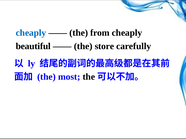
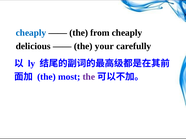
beautiful: beautiful -> delicious
store: store -> your
the at (89, 77) colour: black -> purple
